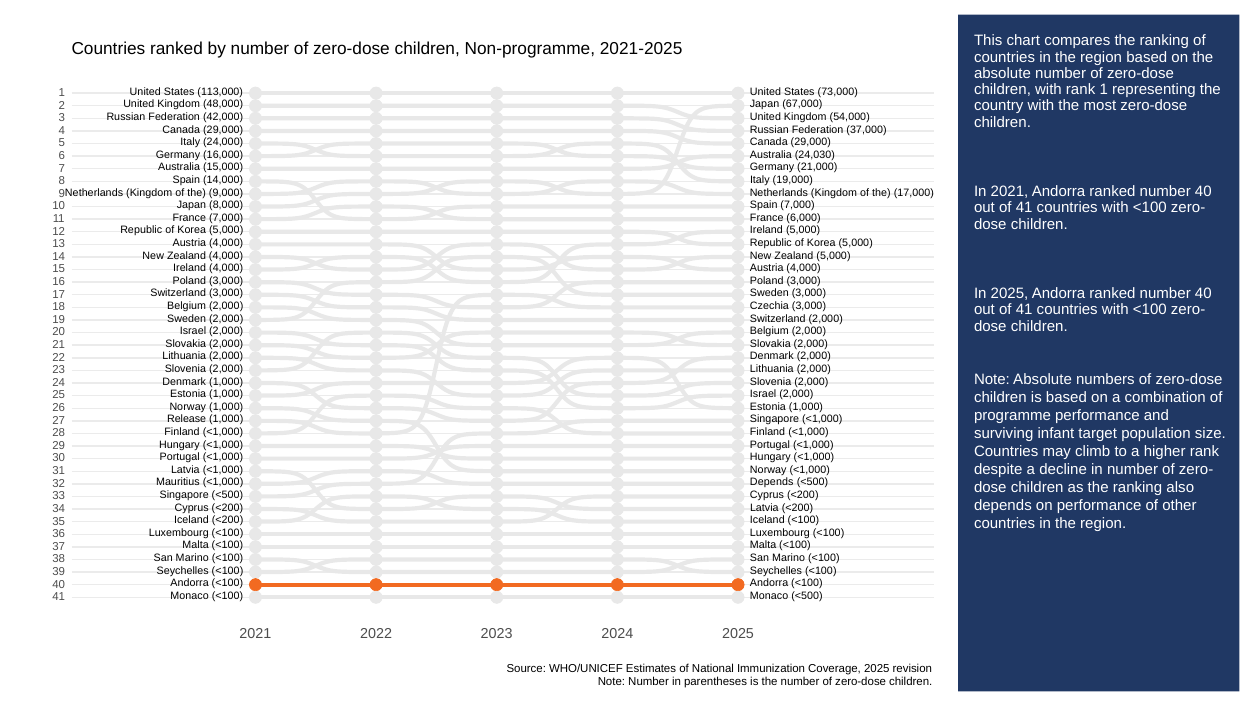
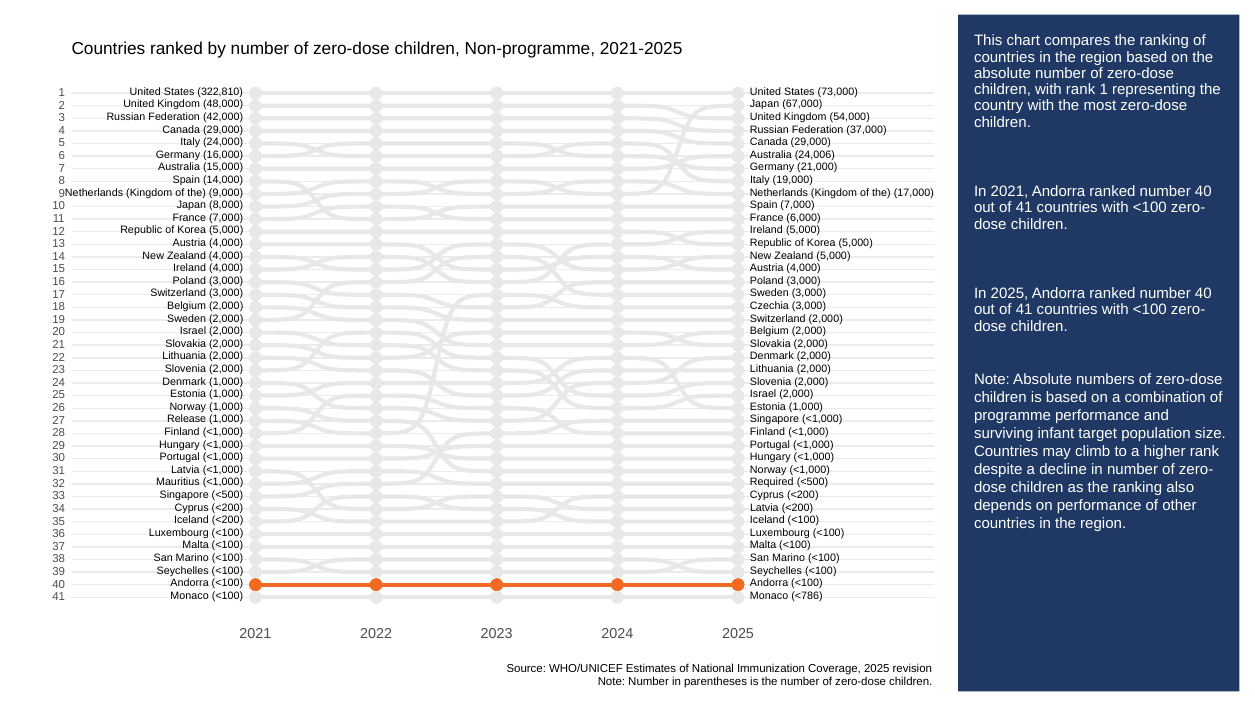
113,000: 113,000 -> 322,810
24,030: 24,030 -> 24,006
Depends at (772, 482): Depends -> Required
Monaco <500: <500 -> <786
